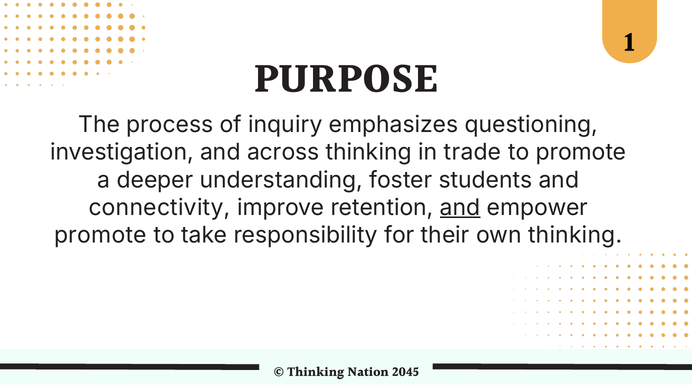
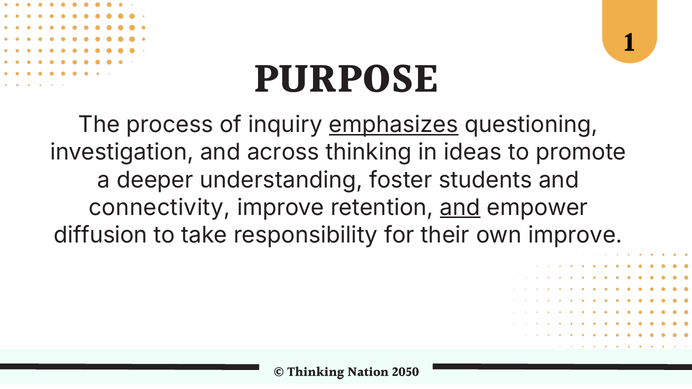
emphasizes underline: none -> present
trade: trade -> ideas
promote at (100, 235): promote -> diffusion
own thinking: thinking -> improve
2045: 2045 -> 2050
